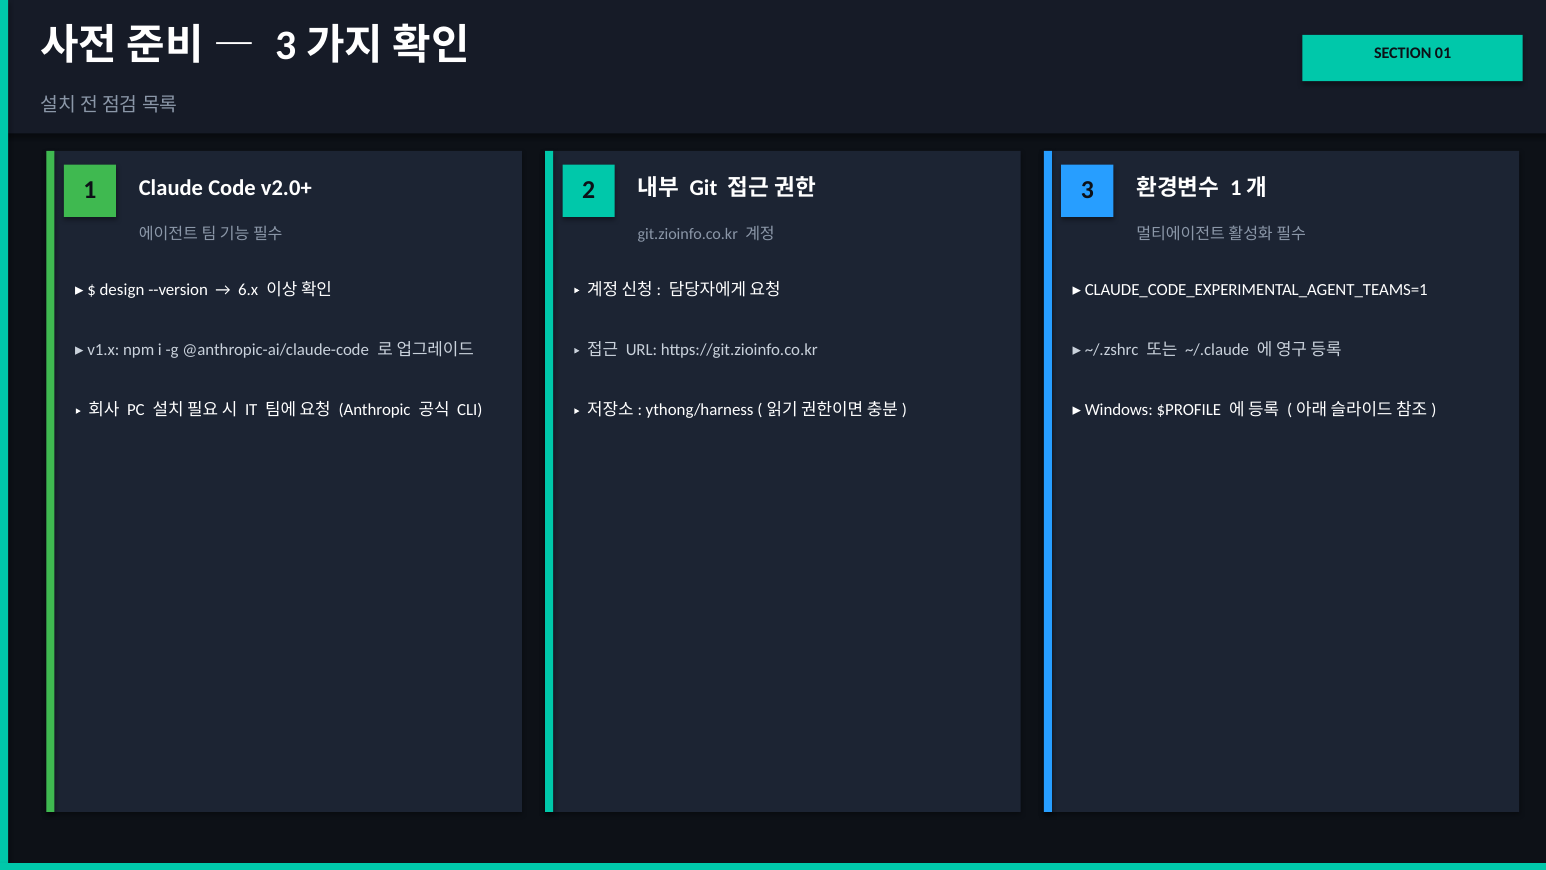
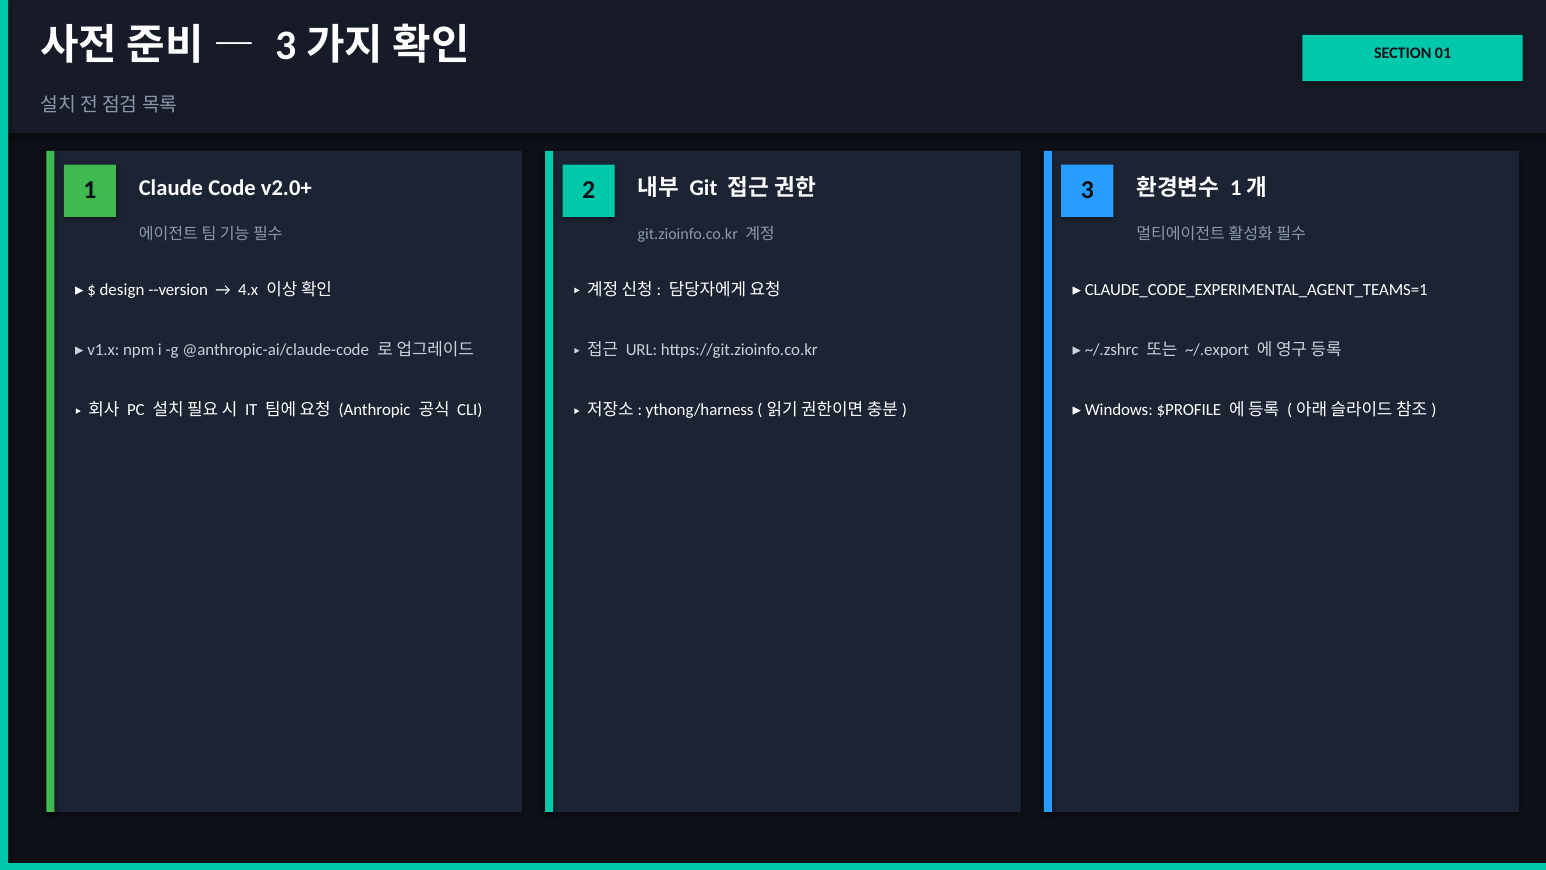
6.x: 6.x -> 4.x
~/.claude: ~/.claude -> ~/.export
